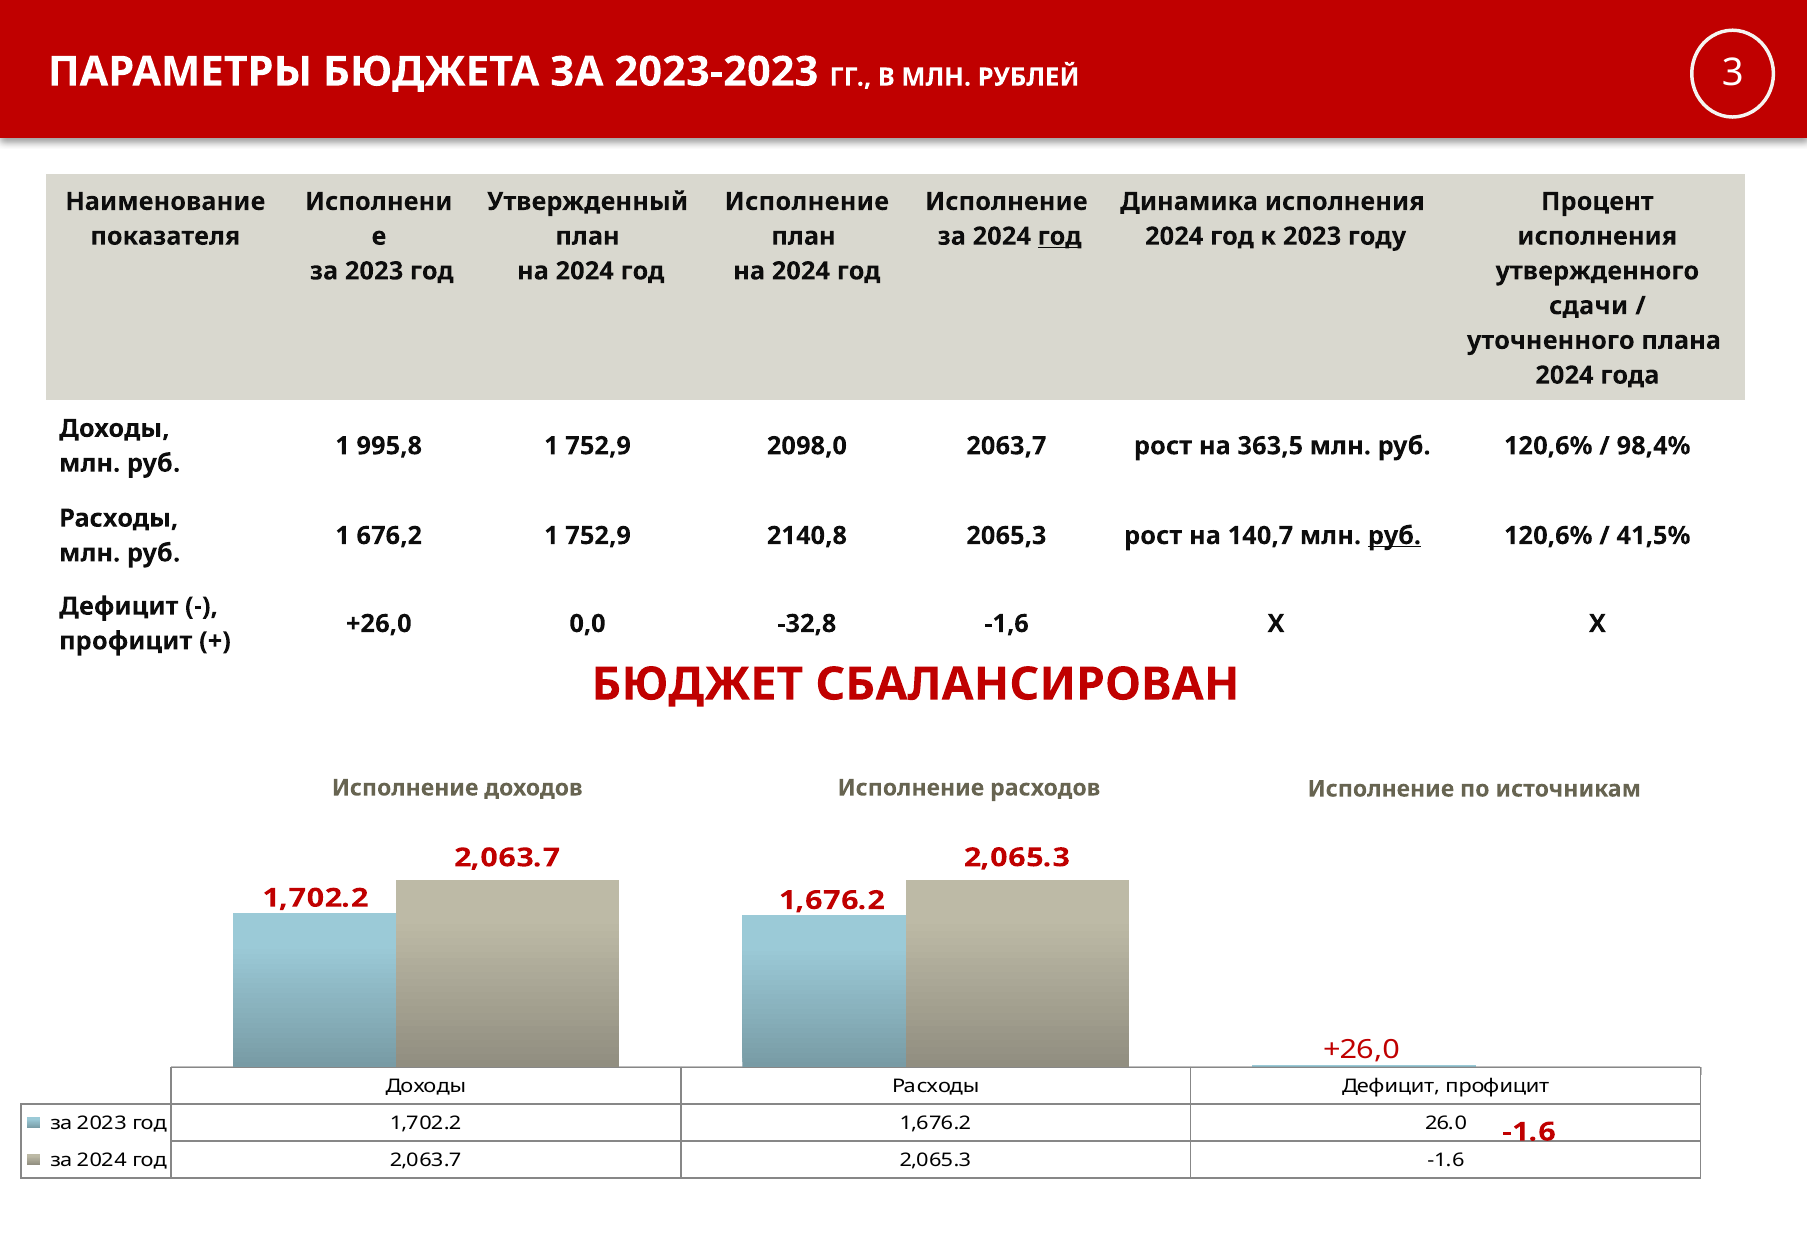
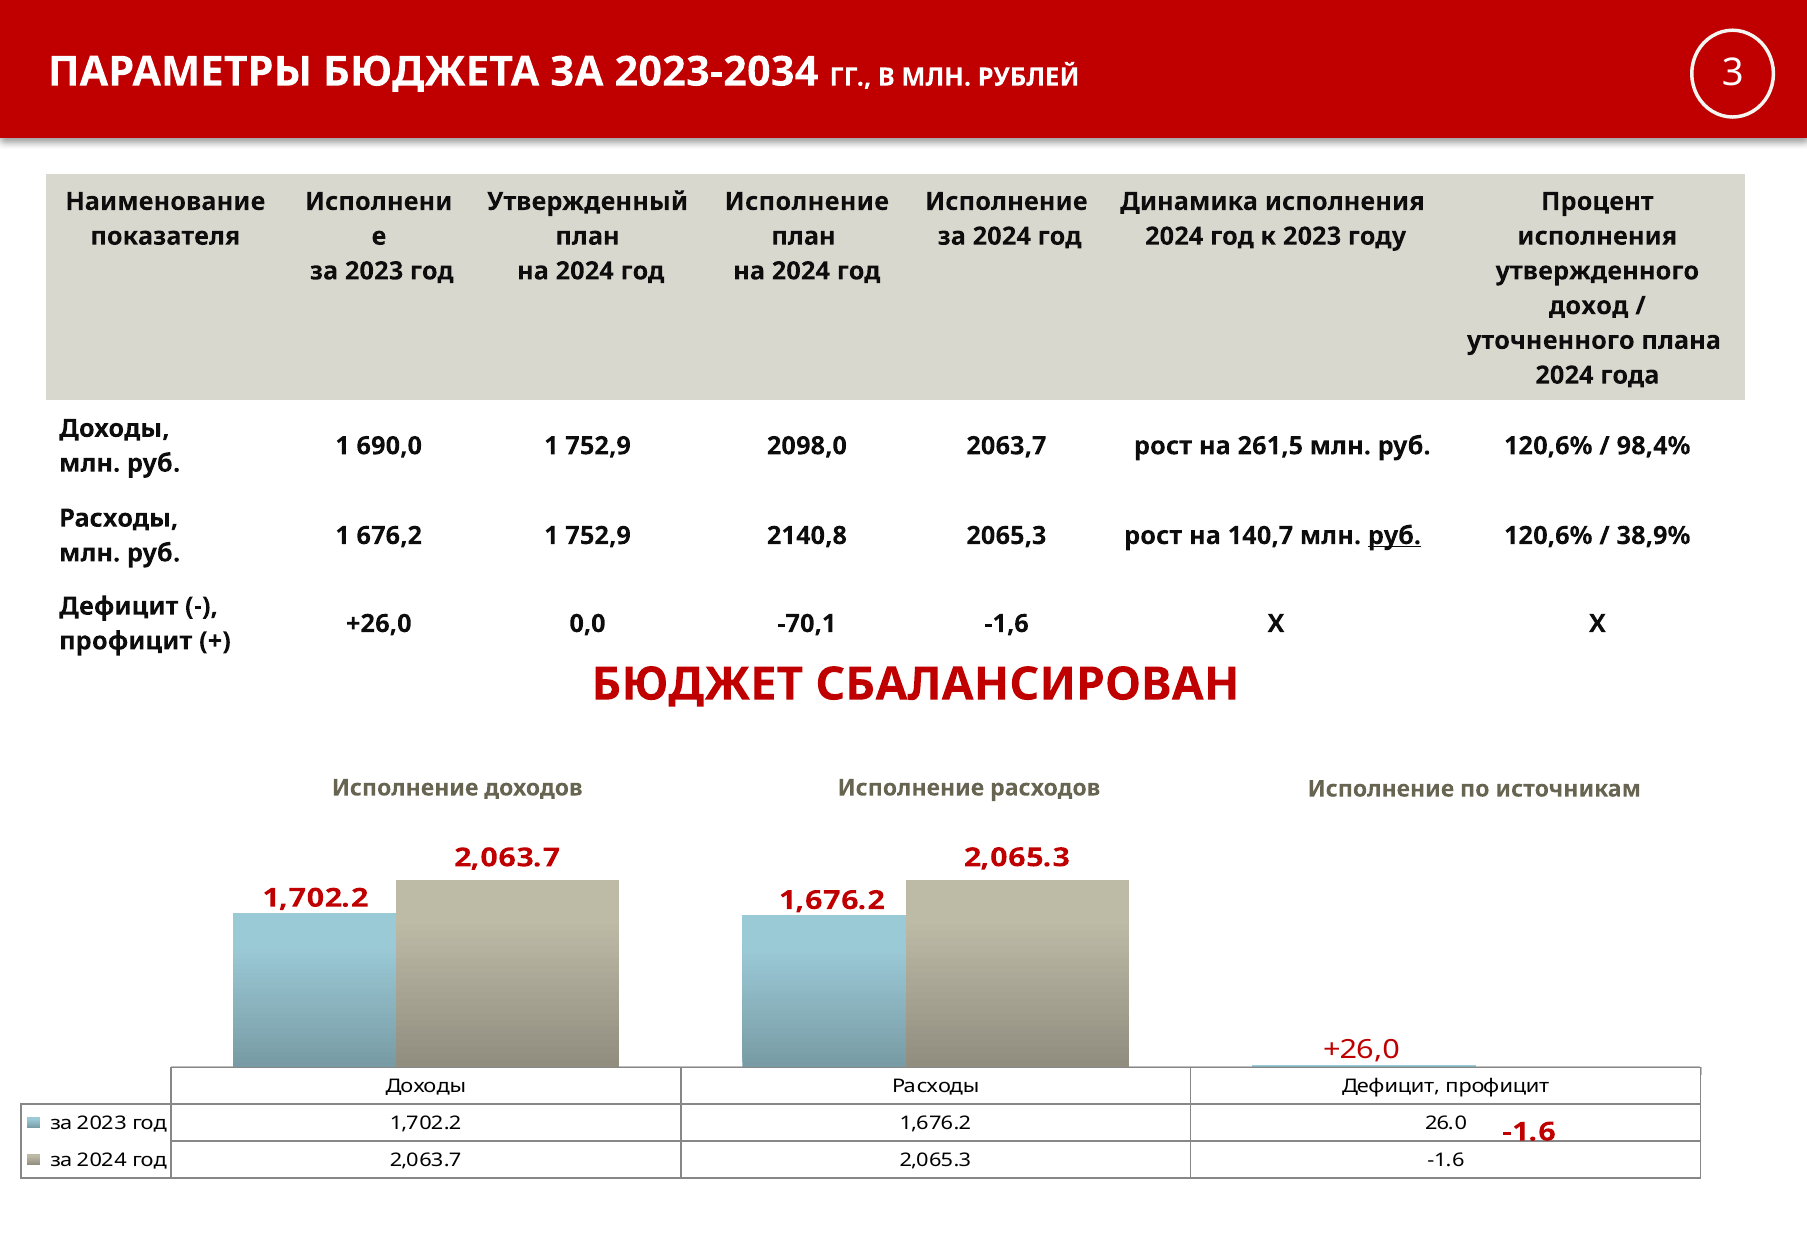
2023-2023: 2023-2023 -> 2023-2034
год at (1060, 236) underline: present -> none
сдачи: сдачи -> доход
995,8: 995,8 -> 690,0
363,5: 363,5 -> 261,5
41,5%: 41,5% -> 38,9%
-32,8: -32,8 -> -70,1
